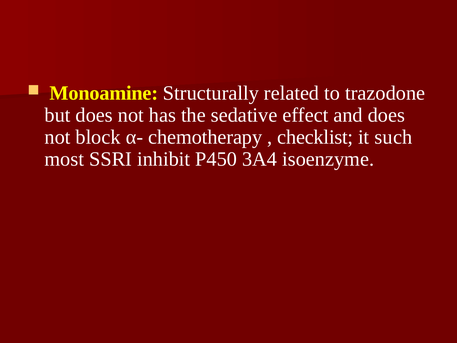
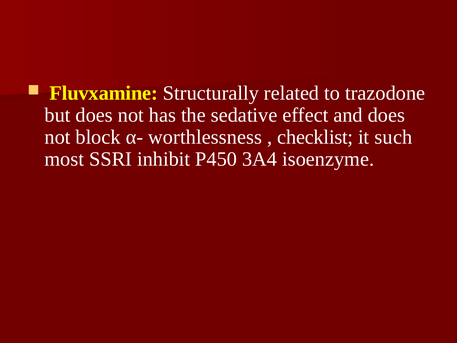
Monoamine: Monoamine -> Fluvxamine
chemotherapy: chemotherapy -> worthlessness
